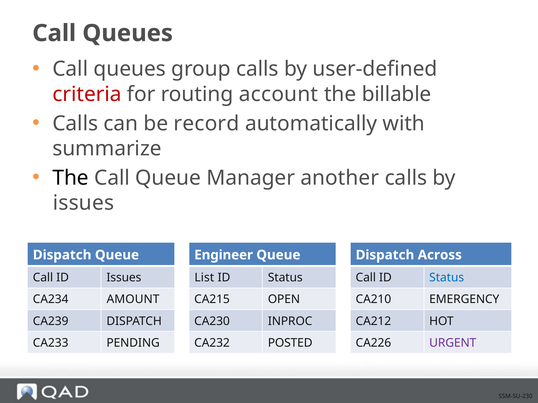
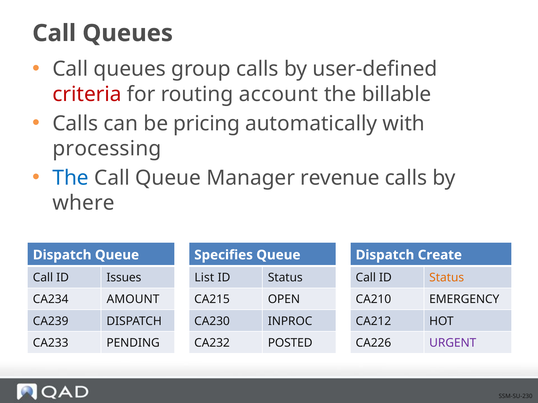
record: record -> pricing
summarize: summarize -> processing
The at (71, 178) colour: black -> blue
another: another -> revenue
issues at (83, 203): issues -> where
Engineer: Engineer -> Specifies
Across: Across -> Create
Status at (447, 278) colour: blue -> orange
